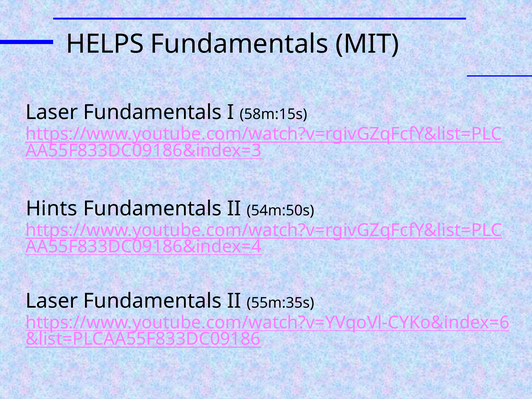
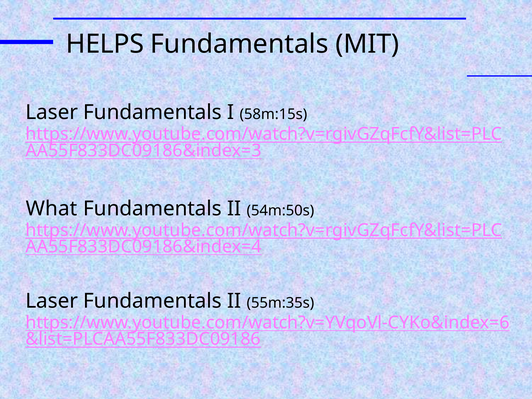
Hints: Hints -> What
